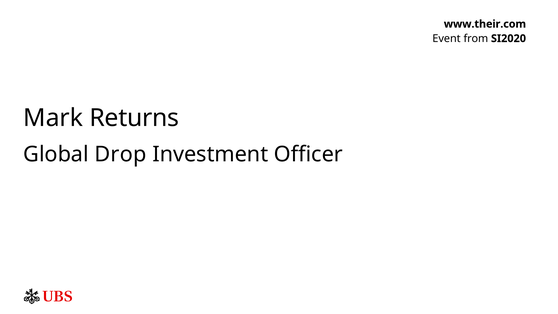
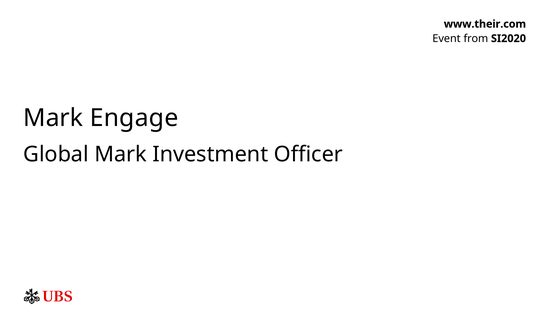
Returns: Returns -> Engage
Global Drop: Drop -> Mark
